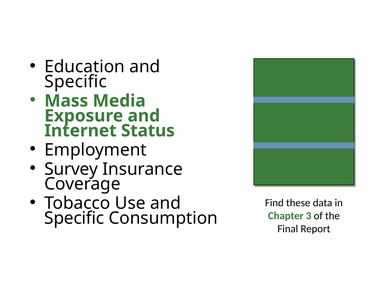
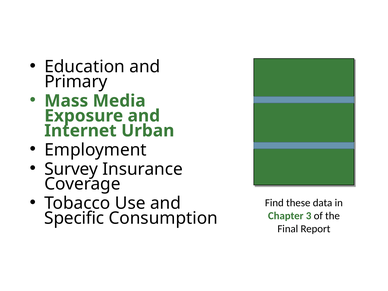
Specific at (76, 82): Specific -> Primary
Status: Status -> Urban
